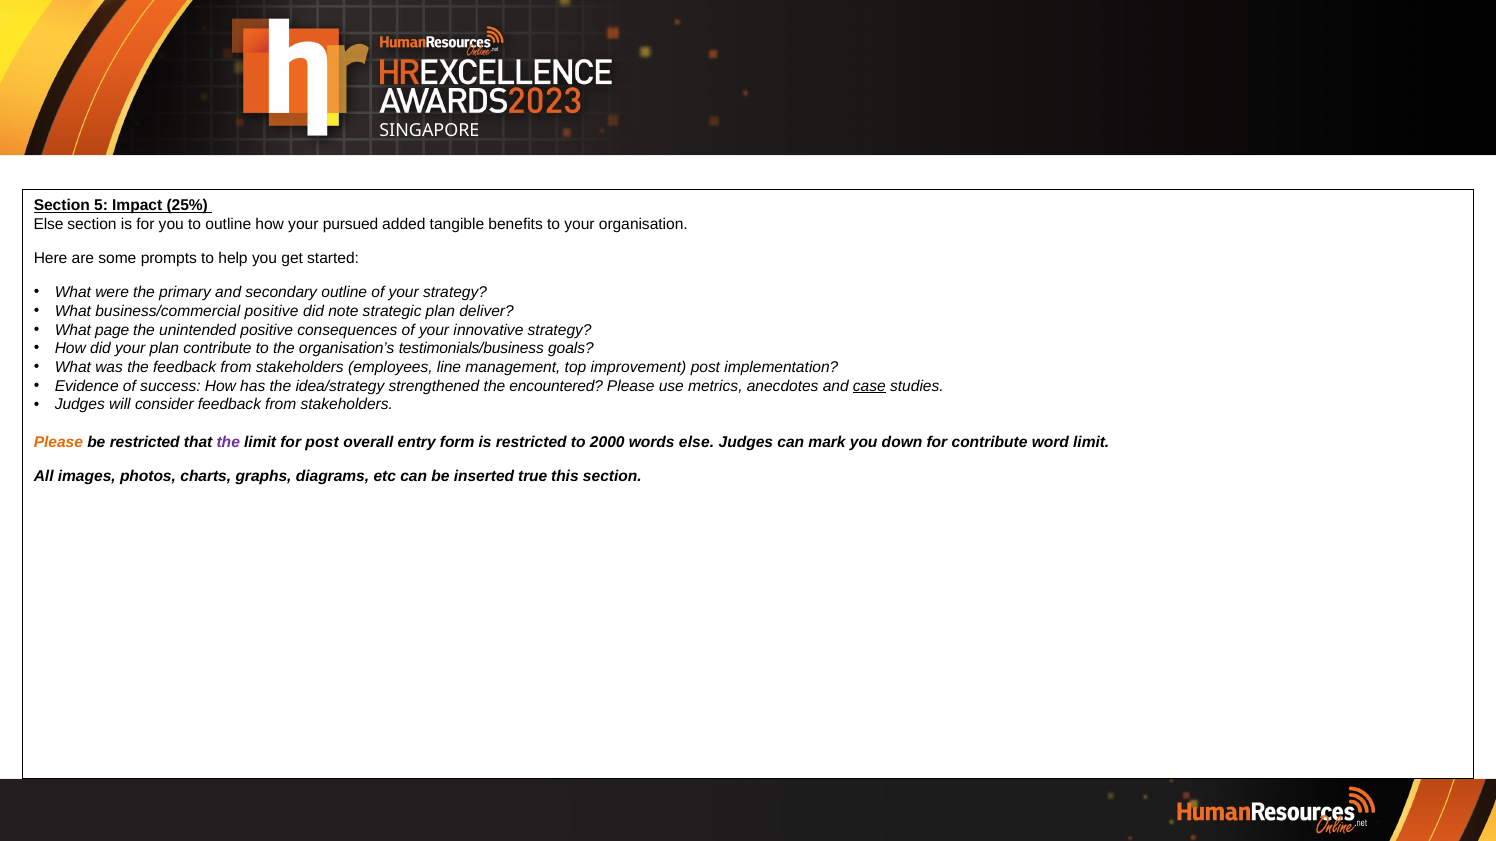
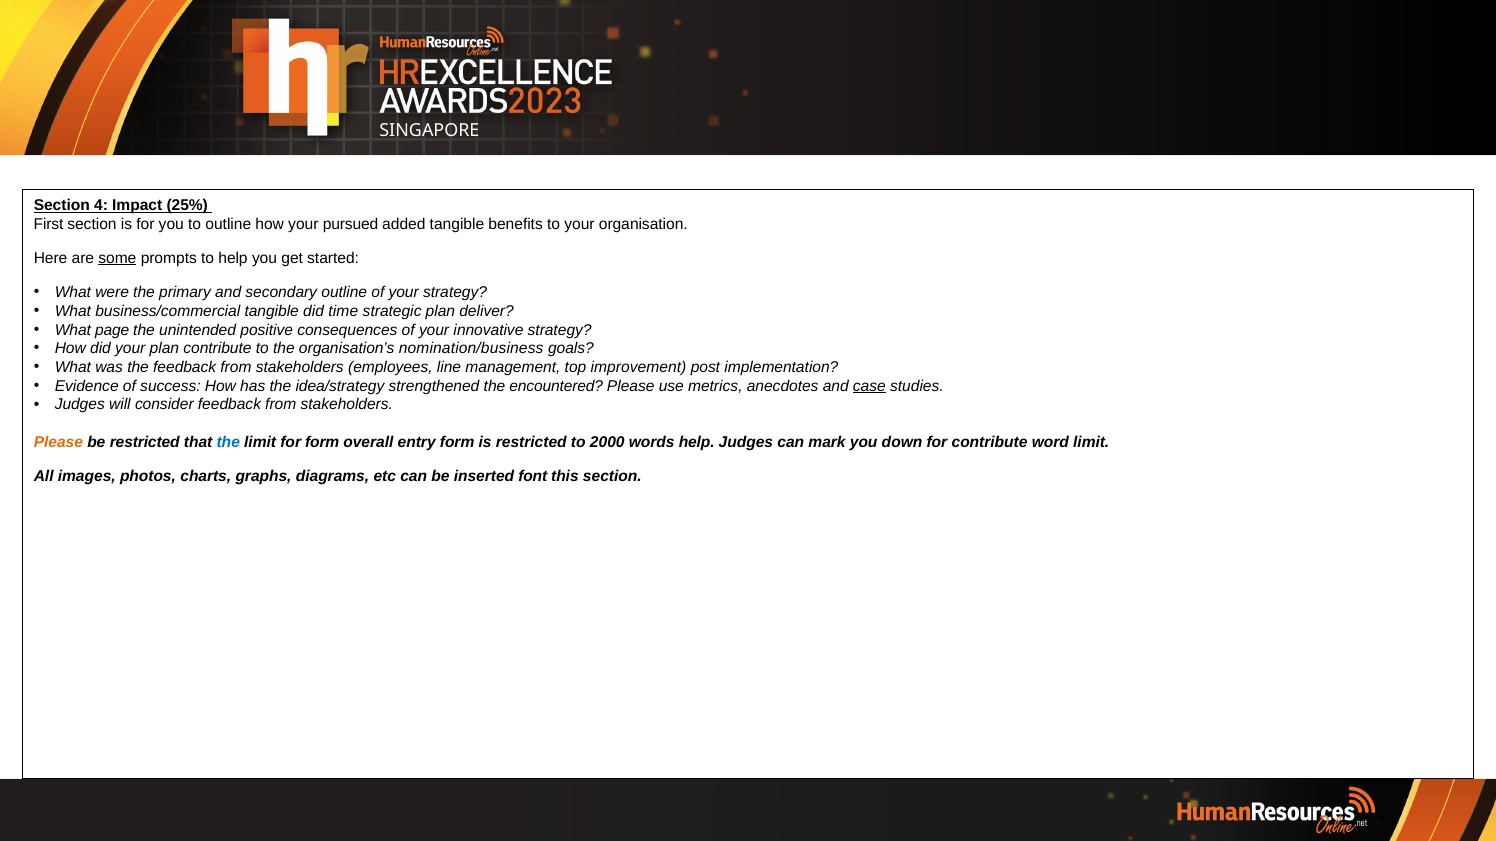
5: 5 -> 4
Else at (49, 224): Else -> First
some underline: none -> present
business/commercial positive: positive -> tangible
note: note -> time
testimonials/business: testimonials/business -> nomination/business
the at (228, 443) colour: purple -> blue
for post: post -> form
words else: else -> help
true: true -> font
